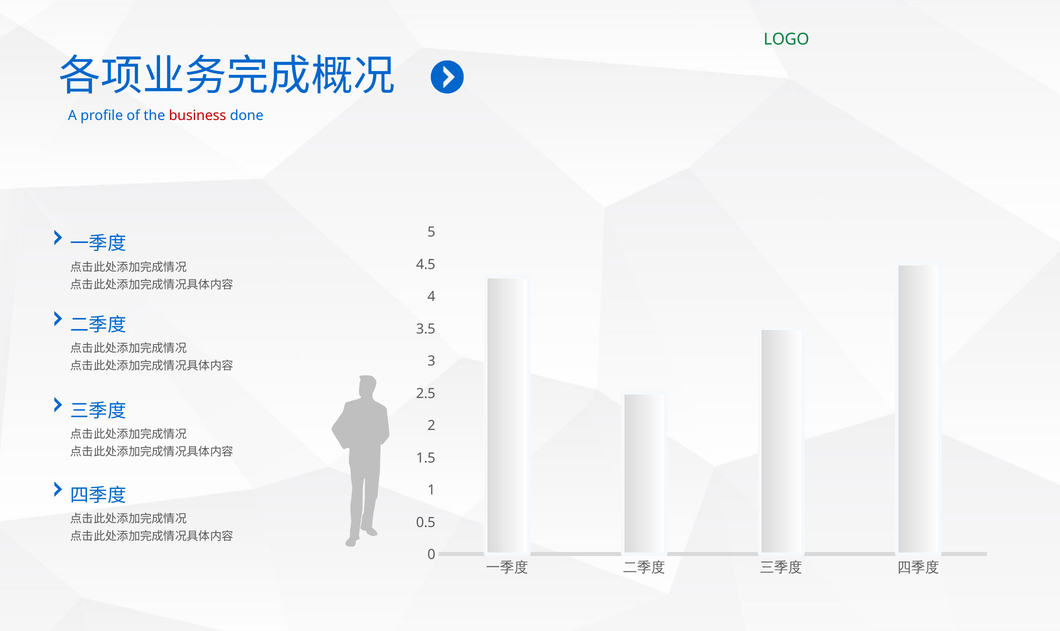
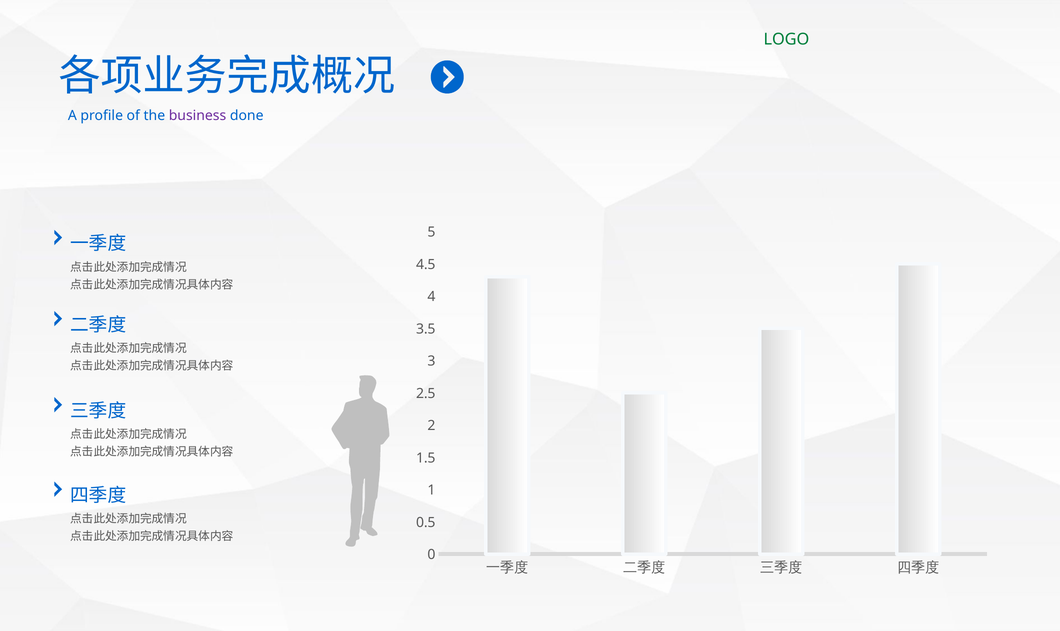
business colour: red -> purple
